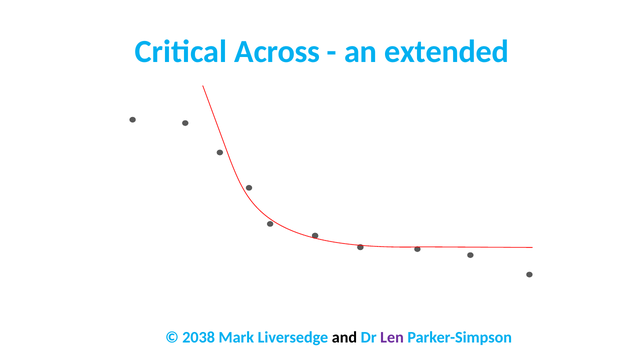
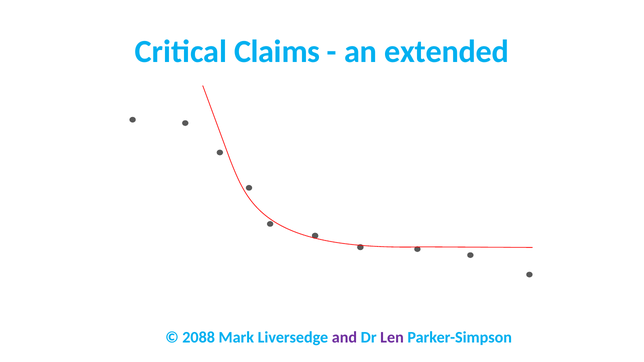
Across: Across -> Claims
2038: 2038 -> 2088
and colour: black -> purple
